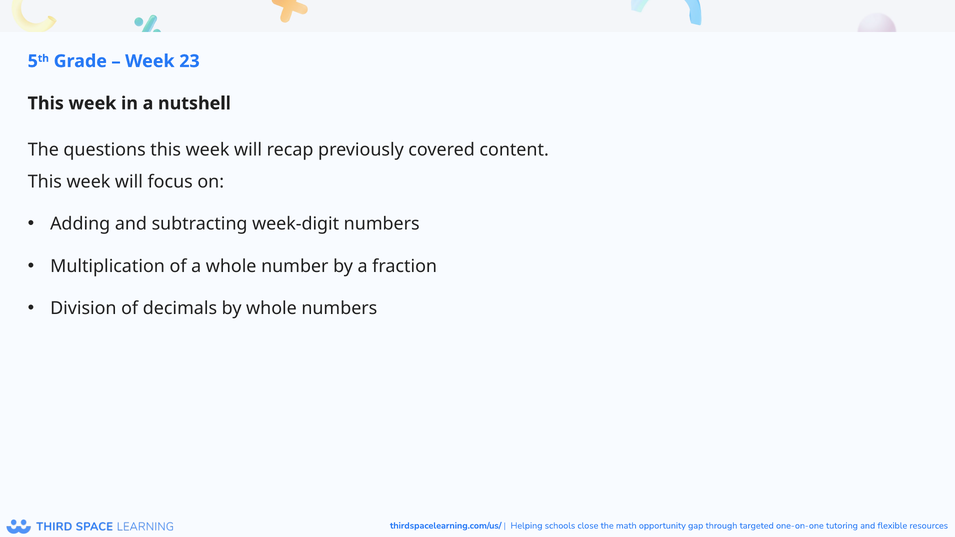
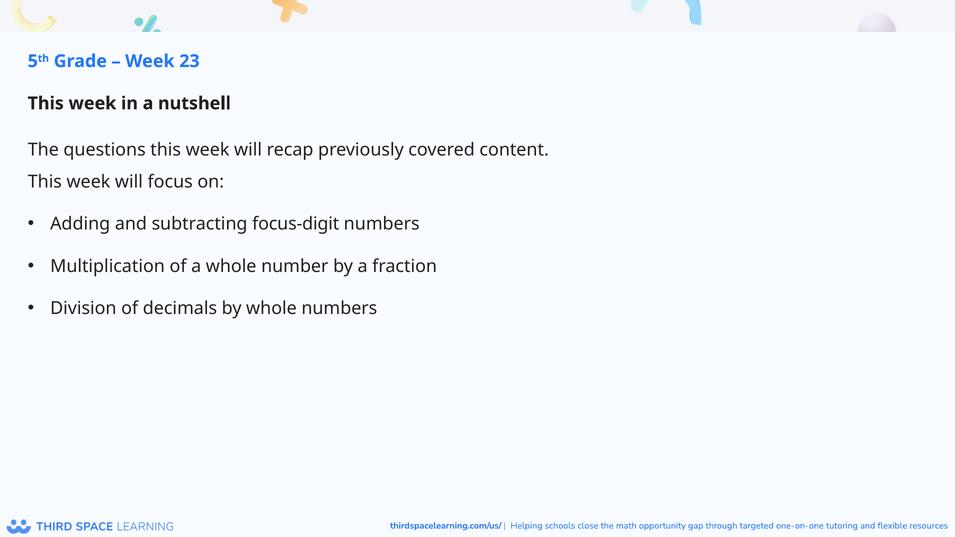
week-digit: week-digit -> focus-digit
